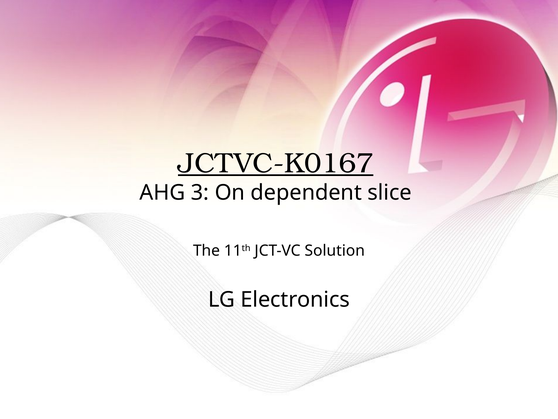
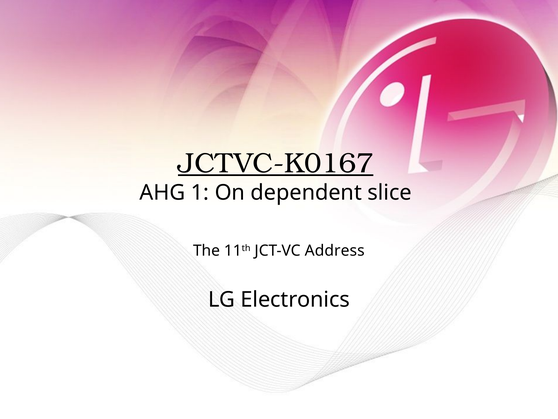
3: 3 -> 1
Solution: Solution -> Address
